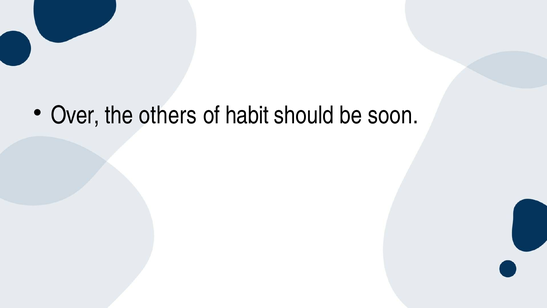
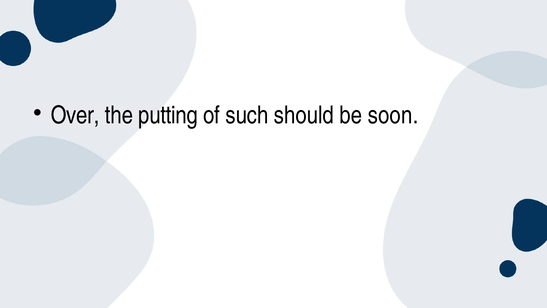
others: others -> putting
habit: habit -> such
